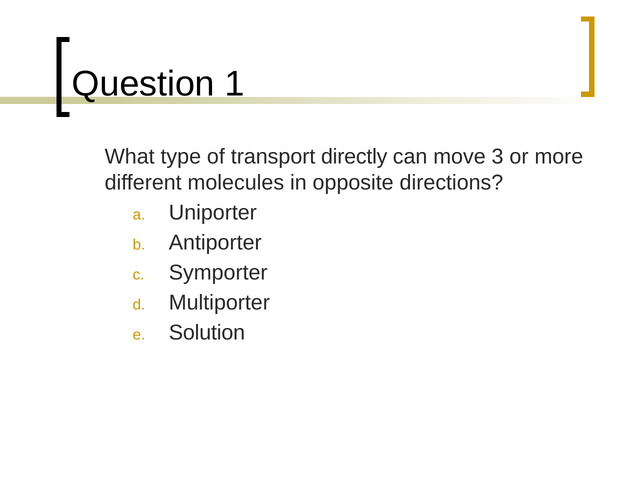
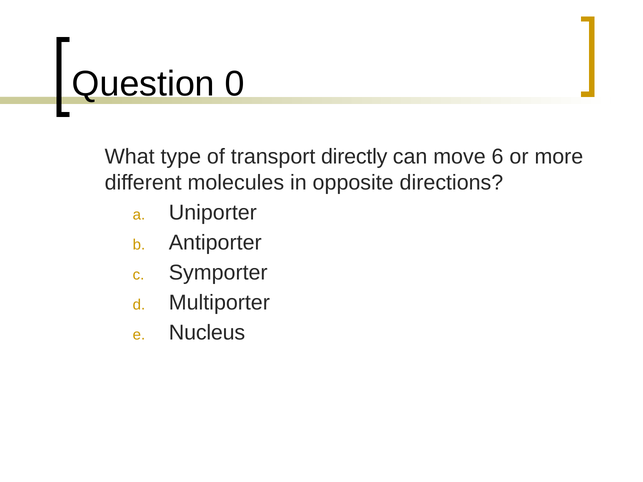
1: 1 -> 0
3: 3 -> 6
Solution: Solution -> Nucleus
